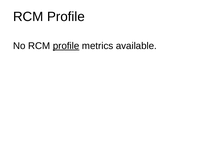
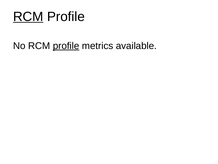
RCM at (28, 17) underline: none -> present
